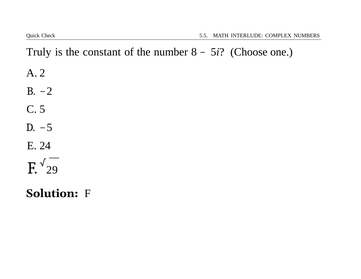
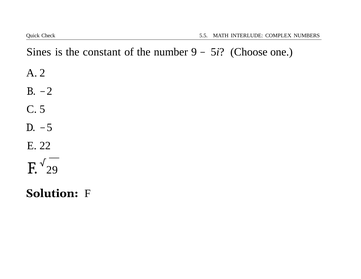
Truly: Truly -> Sines
8: 8 -> 9
24: 24 -> 22
